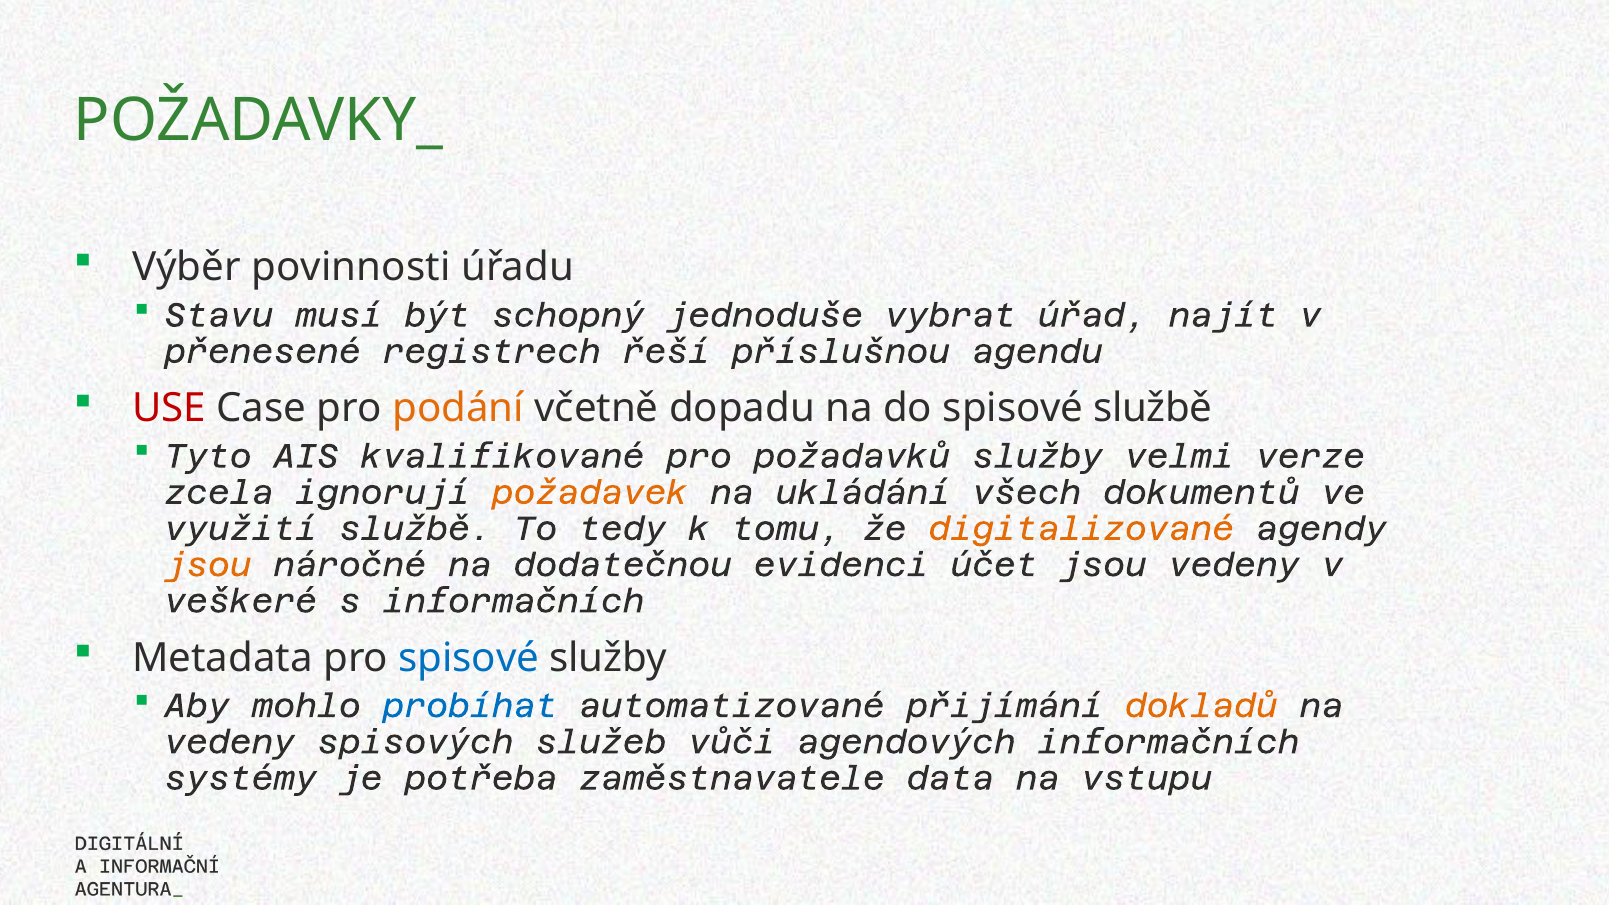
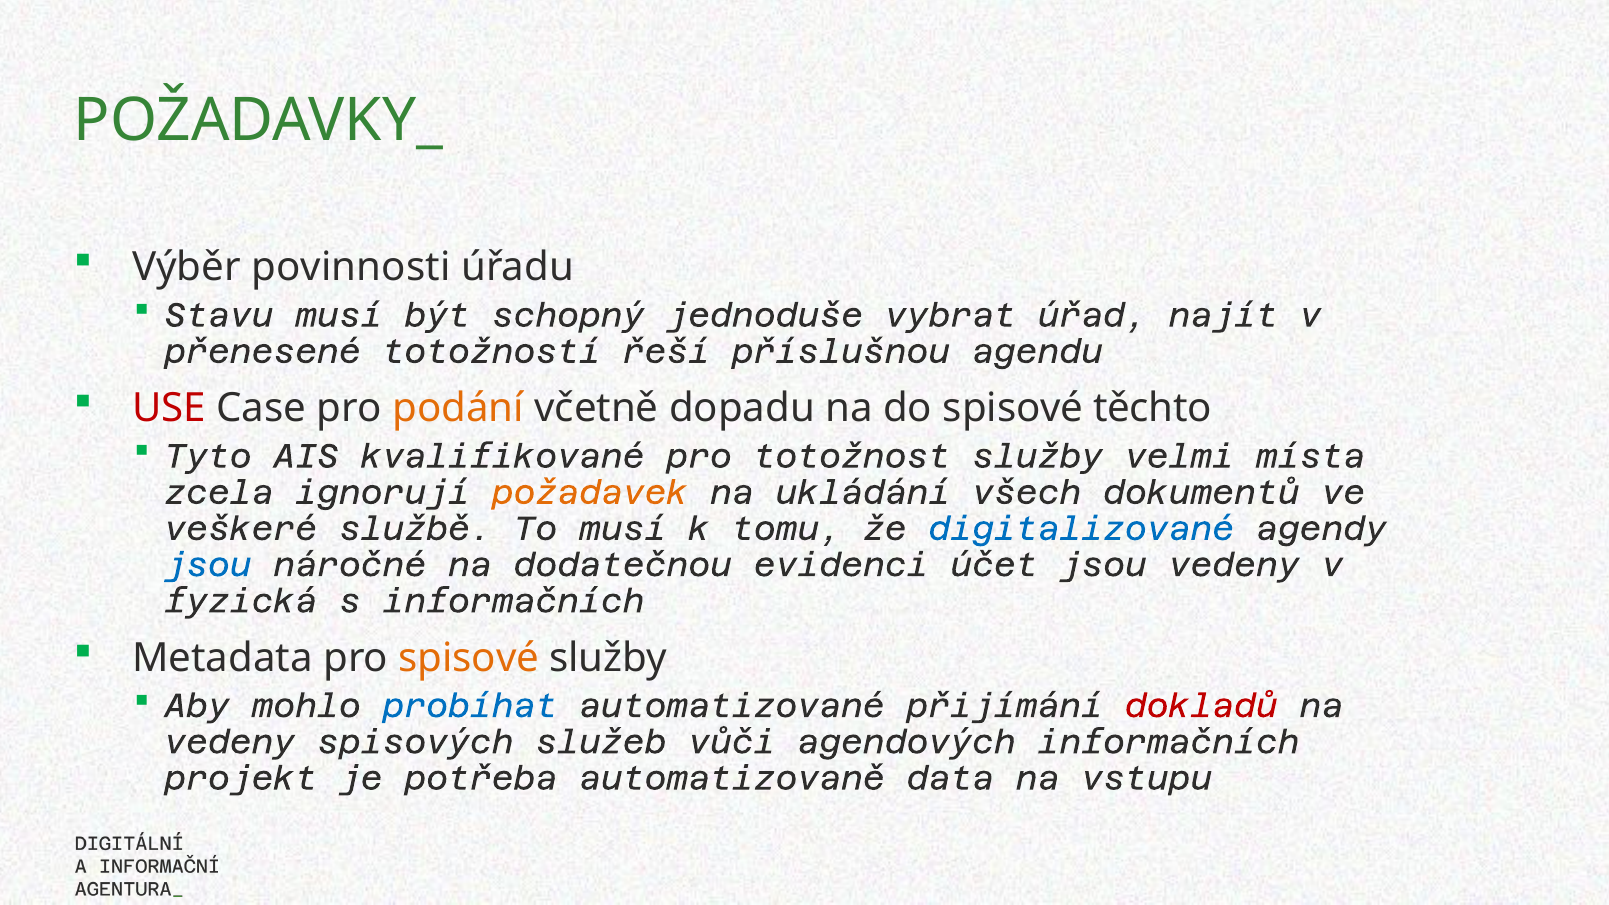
registrech: registrech -> totožností
spisové službě: službě -> těchto
požadavků: požadavků -> totožnost
verze: verze -> místa
využití: využití -> veškeré
To tedy: tedy -> musí
digitalizované colour: orange -> blue
jsou at (208, 565) colour: orange -> blue
veškeré: veškeré -> fyzická
spisové at (469, 658) colour: blue -> orange
dokladů colour: orange -> red
systémy: systémy -> projekt
zaměstnavatele: zaměstnavatele -> automatizovaně
